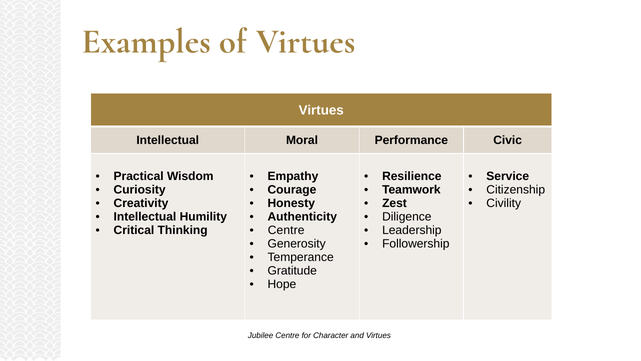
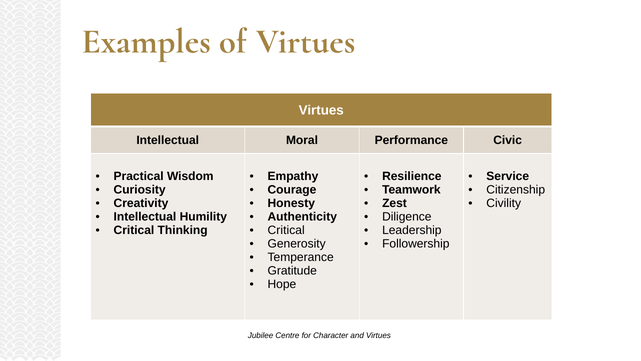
Centre​: Centre​ -> Critical​
